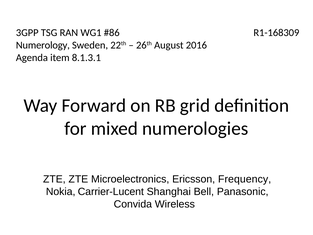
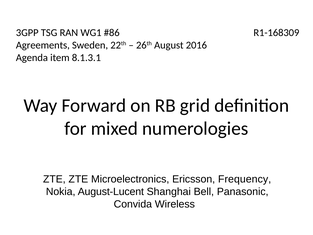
Numerology: Numerology -> Agreements
Carrier-Lucent: Carrier-Lucent -> August-Lucent
